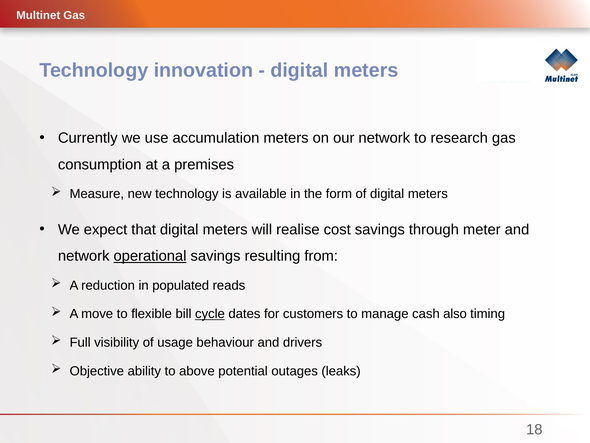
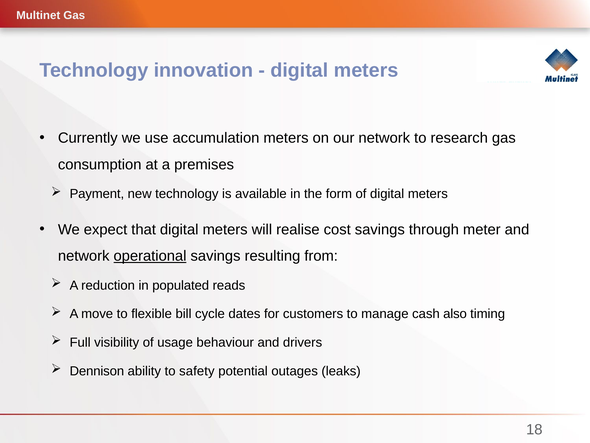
Measure: Measure -> Payment
cycle underline: present -> none
Objective: Objective -> Dennison
above: above -> safety
